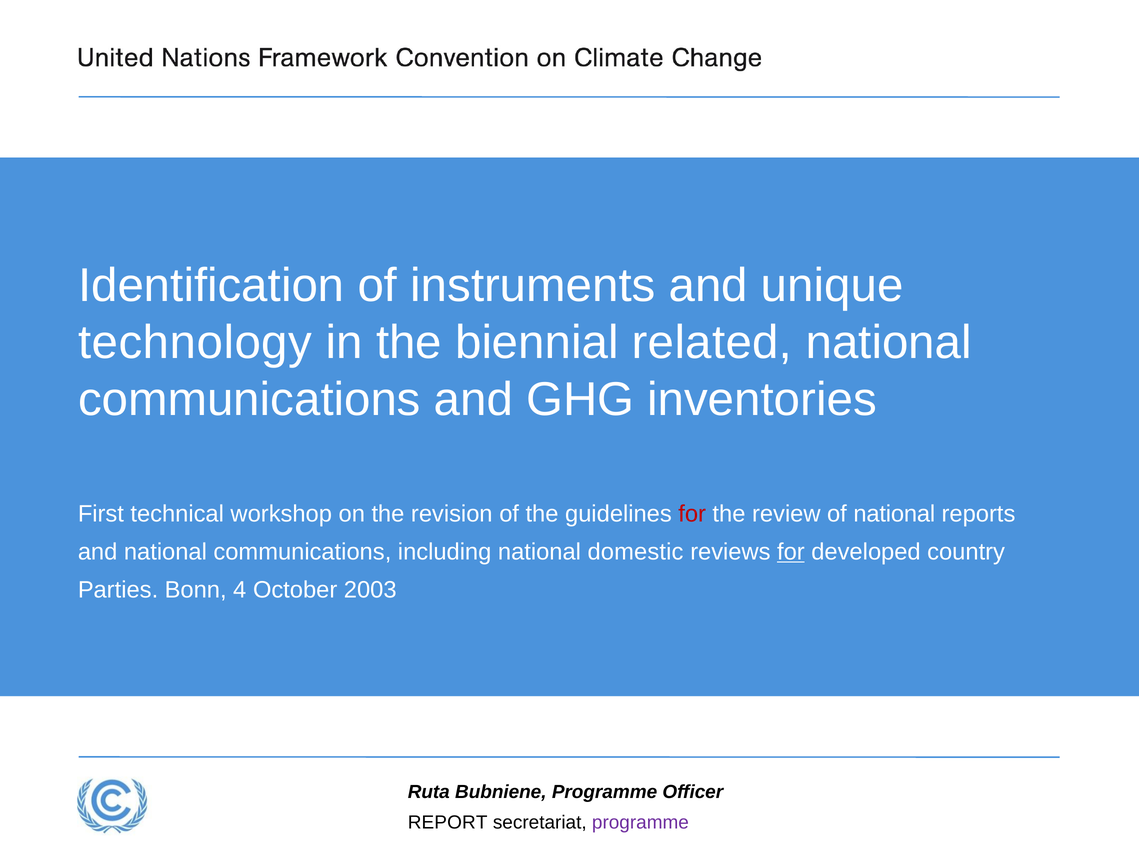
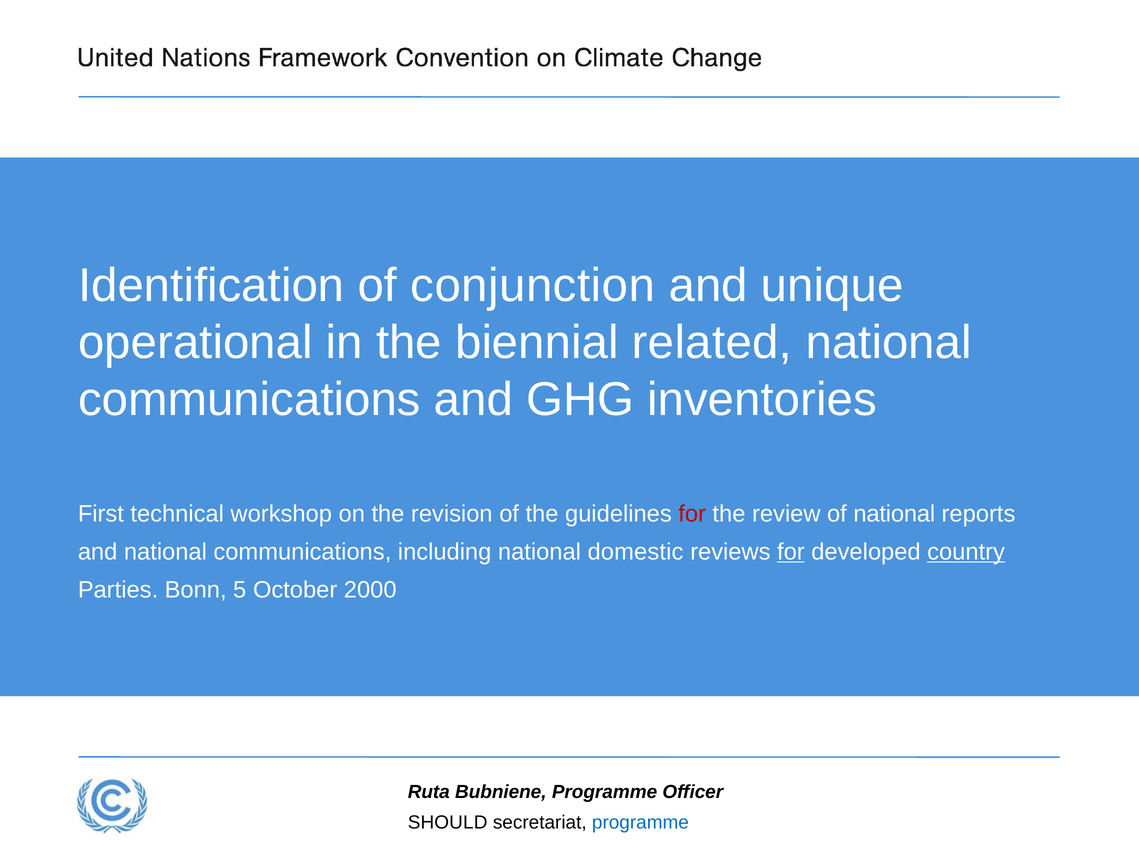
instruments: instruments -> conjunction
technology: technology -> operational
country underline: none -> present
4: 4 -> 5
2003: 2003 -> 2000
REPORT: REPORT -> SHOULD
programme at (640, 823) colour: purple -> blue
